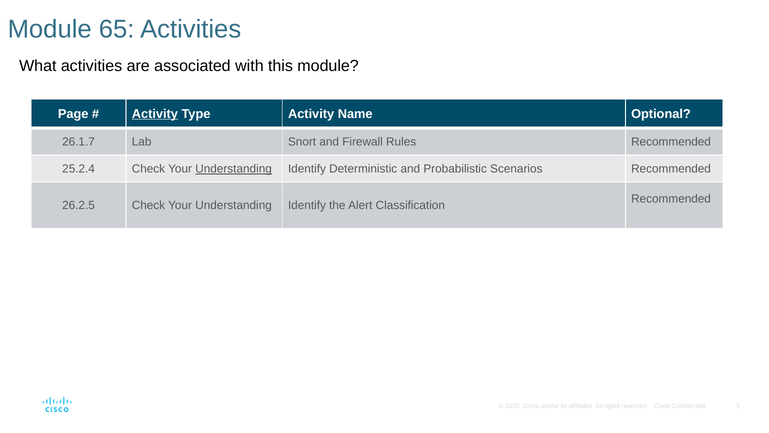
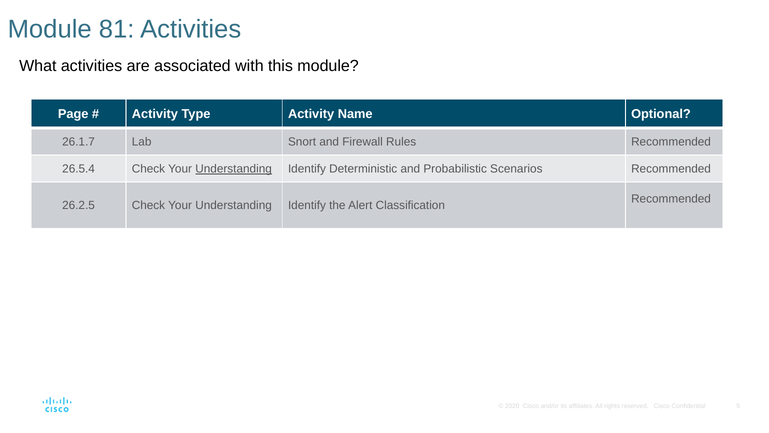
65: 65 -> 81
Activity at (155, 114) underline: present -> none
25.2.4: 25.2.4 -> 26.5.4
